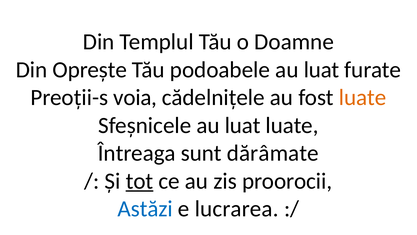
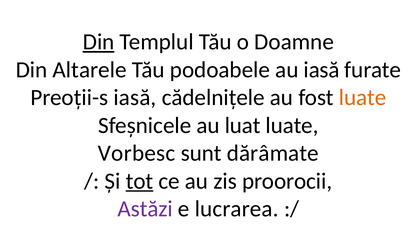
Din at (99, 42) underline: none -> present
Oprește: Oprește -> Altarele
podoabele au luat: luat -> iasă
Preoții-s voia: voia -> iasă
Întreaga: Întreaga -> Vorbesc
Astăzi colour: blue -> purple
